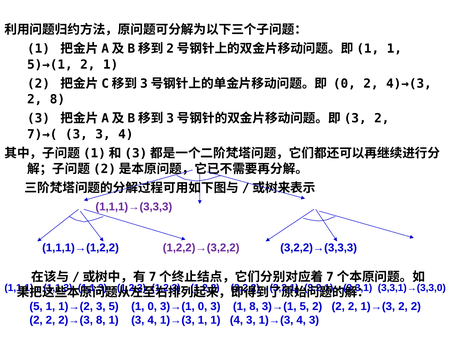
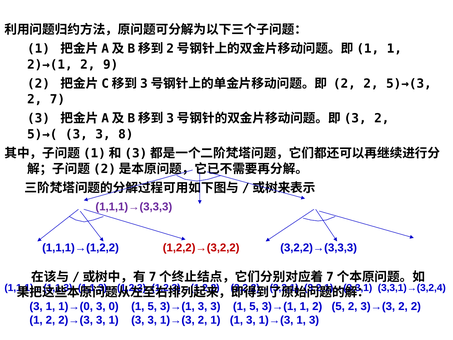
5)→(1: 5)→(1 -> 2)→(1
2 1: 1 -> 9
0 at (344, 83): 0 -> 2
4)→(3: 4)→(3 -> 5)→(3
2 8: 8 -> 7
7)→(: 7)→( -> 5)→(
3 3 4: 4 -> 8
1,2,2)→(3,2,2 colour: purple -> red
3,3,1)→(3,3,0: 3,3,1)→(3,3,0 -> 3,3,1)→(3,2,4
5 at (36, 306): 5 -> 3
1)→(2: 1)→(2 -> 1)→(0
3 5: 5 -> 0
0 at (152, 306): 0 -> 5
3)→(1 0: 0 -> 3
3 1 8: 8 -> 5
3)→(1 5: 5 -> 1
2 at (338, 306): 2 -> 5
2 1)→(3: 1)→(3 -> 3)→(3
2 at (36, 320): 2 -> 1
2)→(3 8: 8 -> 3
1 3 4: 4 -> 3
1)→(3 1: 1 -> 2
1 4: 4 -> 1
1)→(3 4: 4 -> 1
